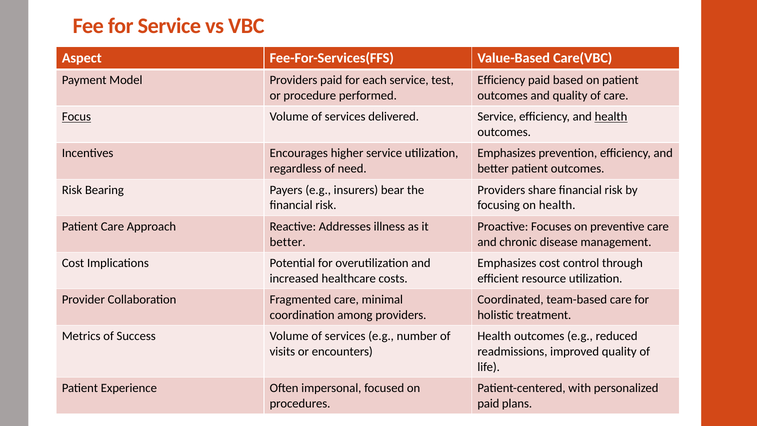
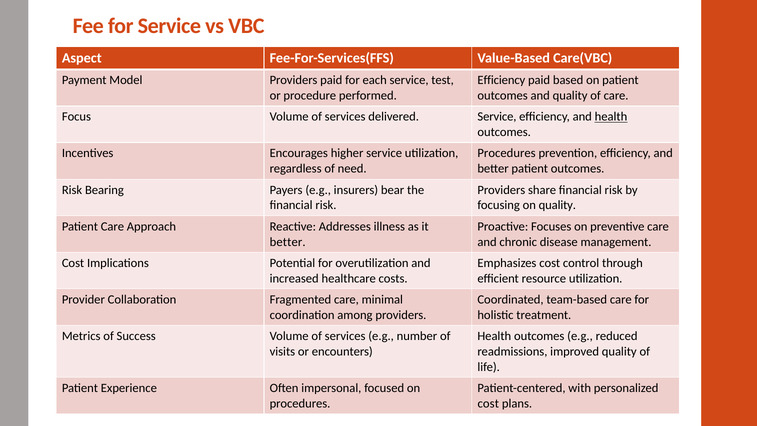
Focus underline: present -> none
Emphasizes at (507, 153): Emphasizes -> Procedures
on health: health -> quality
paid at (488, 403): paid -> cost
